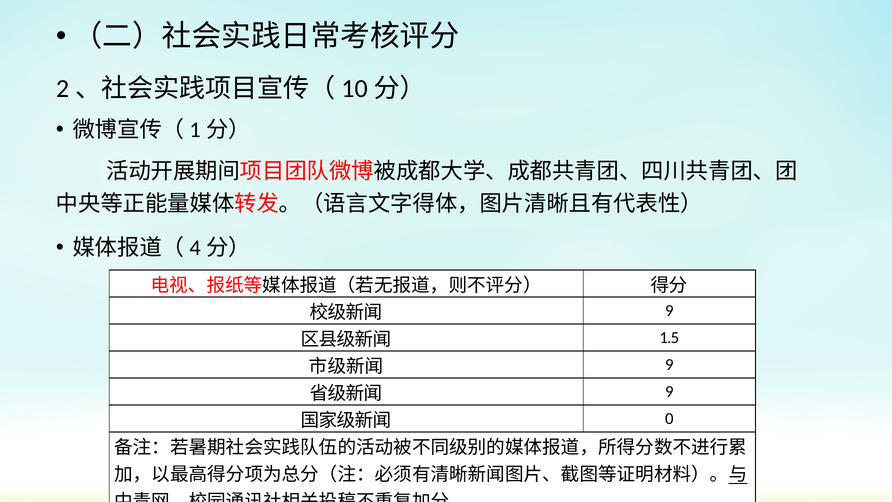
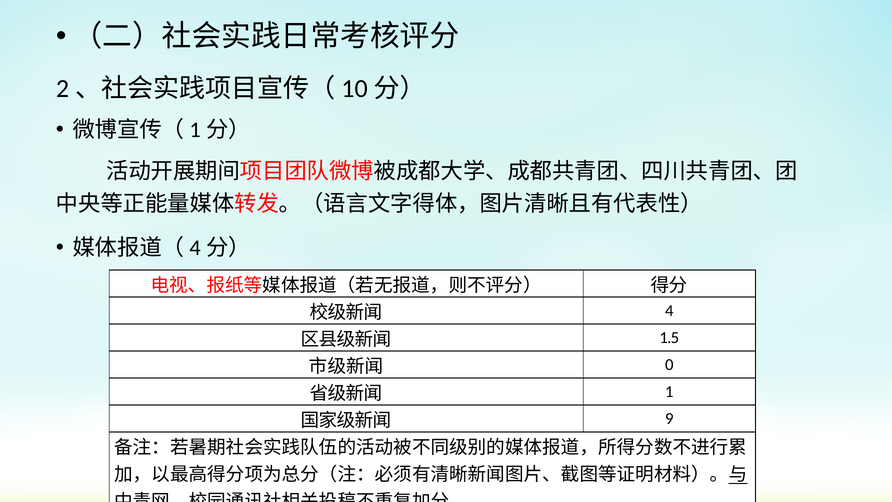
9 at (669, 311): 9 -> 4
9 at (669, 365): 9 -> 0
9 at (669, 392): 9 -> 1
0: 0 -> 9
